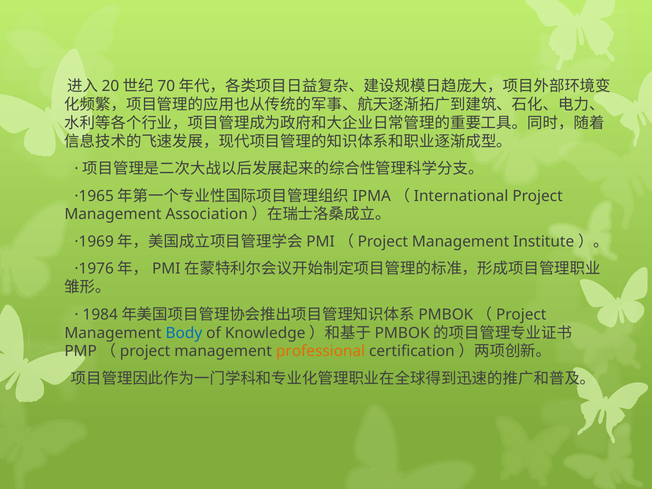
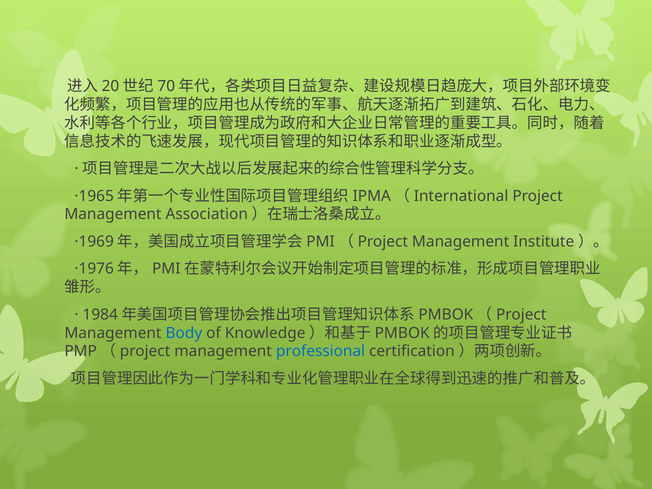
professional colour: orange -> blue
